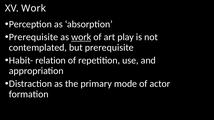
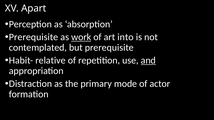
XV Work: Work -> Apart
play: play -> into
relation: relation -> relative
and underline: none -> present
